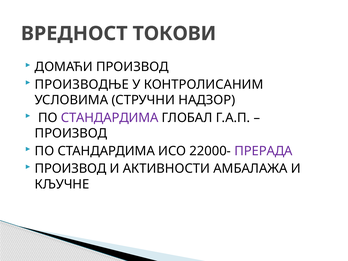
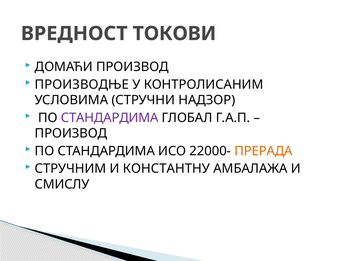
ПРЕРАДА colour: purple -> orange
ПРОИЗВОД at (71, 169): ПРОИЗВОД -> СТРУЧНИМ
АКТИВНОСТИ: АКТИВНОСТИ -> КОНСТАНТНУ
КЉУЧНЕ: КЉУЧНЕ -> СМИСЛУ
